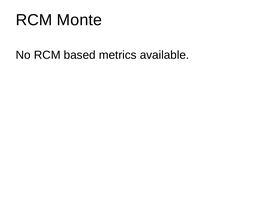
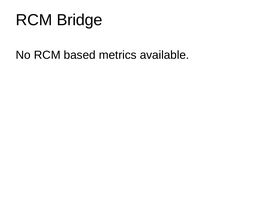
Monte: Monte -> Bridge
